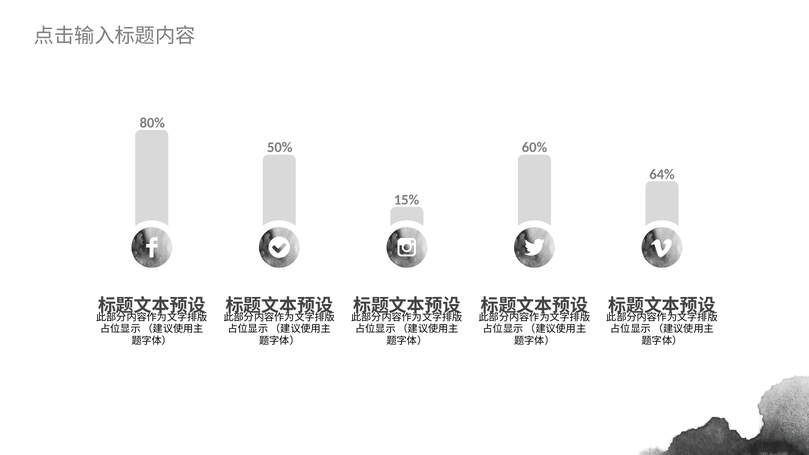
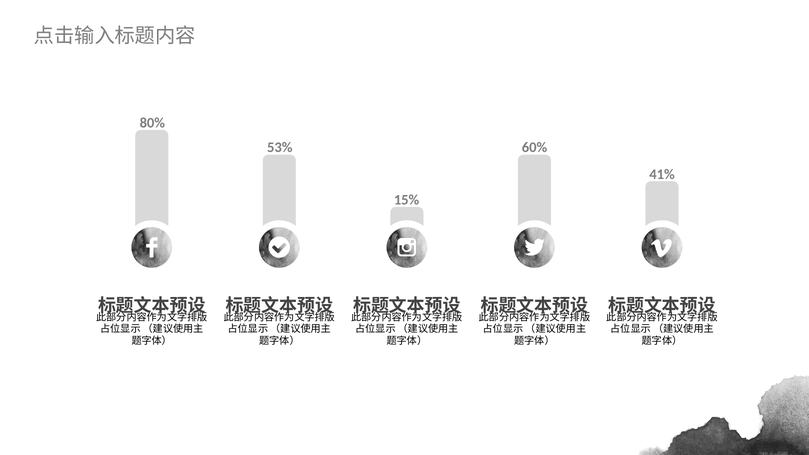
50%: 50% -> 53%
64%: 64% -> 41%
